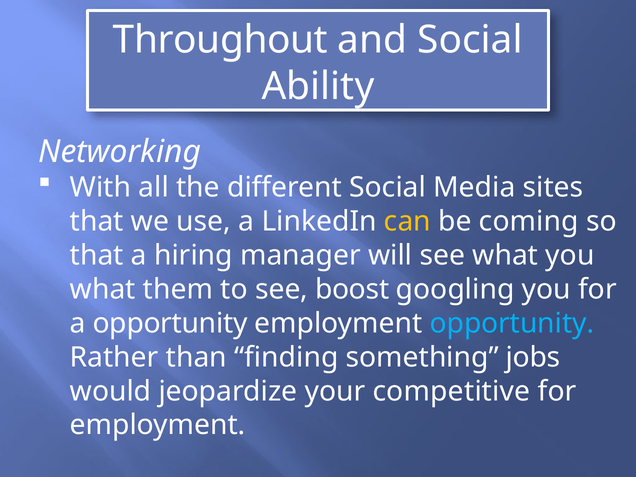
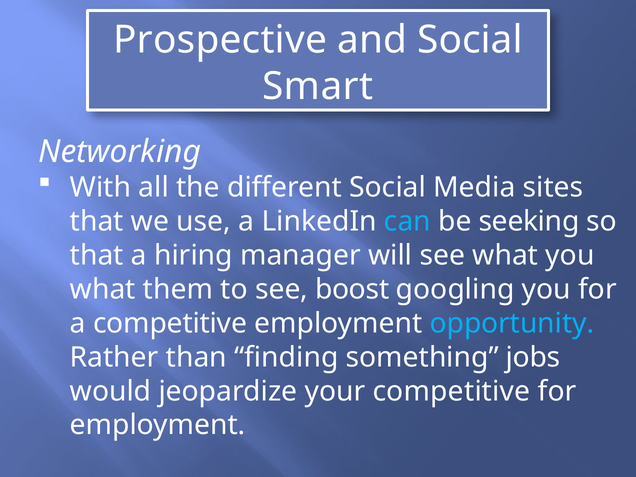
Throughout: Throughout -> Prospective
Ability: Ability -> Smart
can colour: yellow -> light blue
coming: coming -> seeking
a opportunity: opportunity -> competitive
